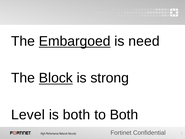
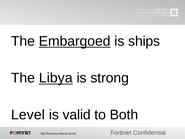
need: need -> ships
Block: Block -> Libya
is both: both -> valid
